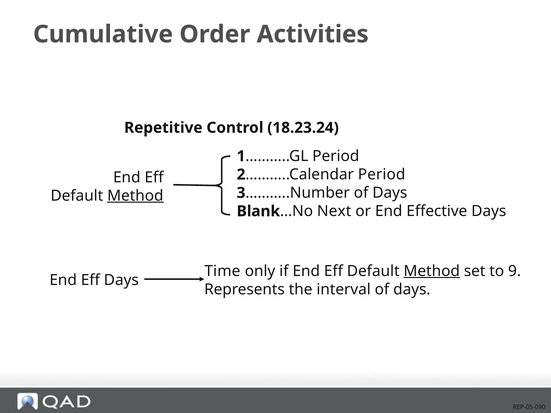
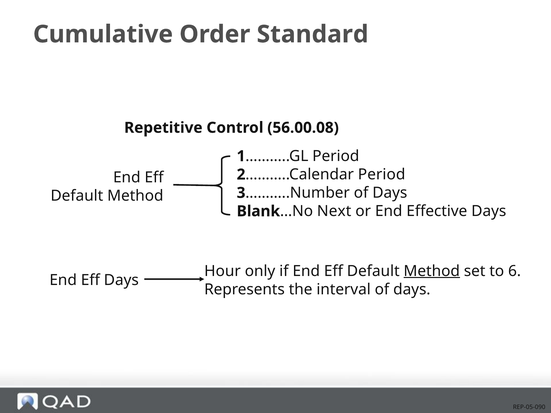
Activities: Activities -> Standard
18.23.24: 18.23.24 -> 56.00.08
Method at (135, 196) underline: present -> none
Time: Time -> Hour
9: 9 -> 6
